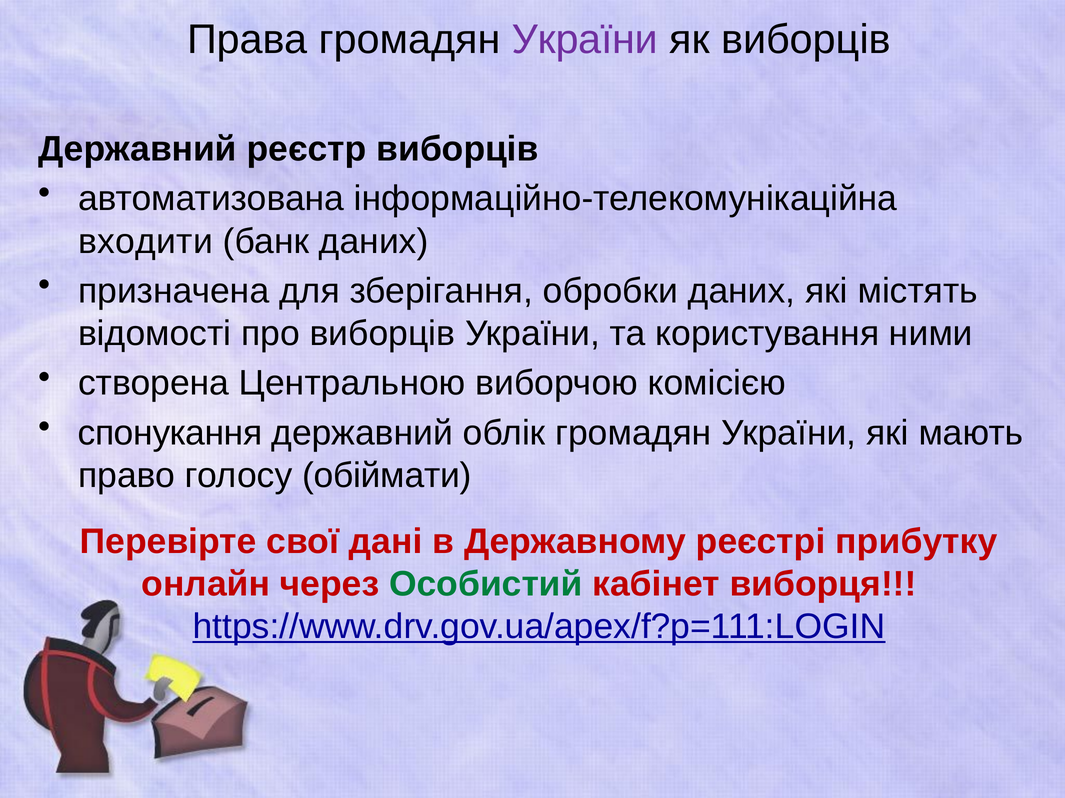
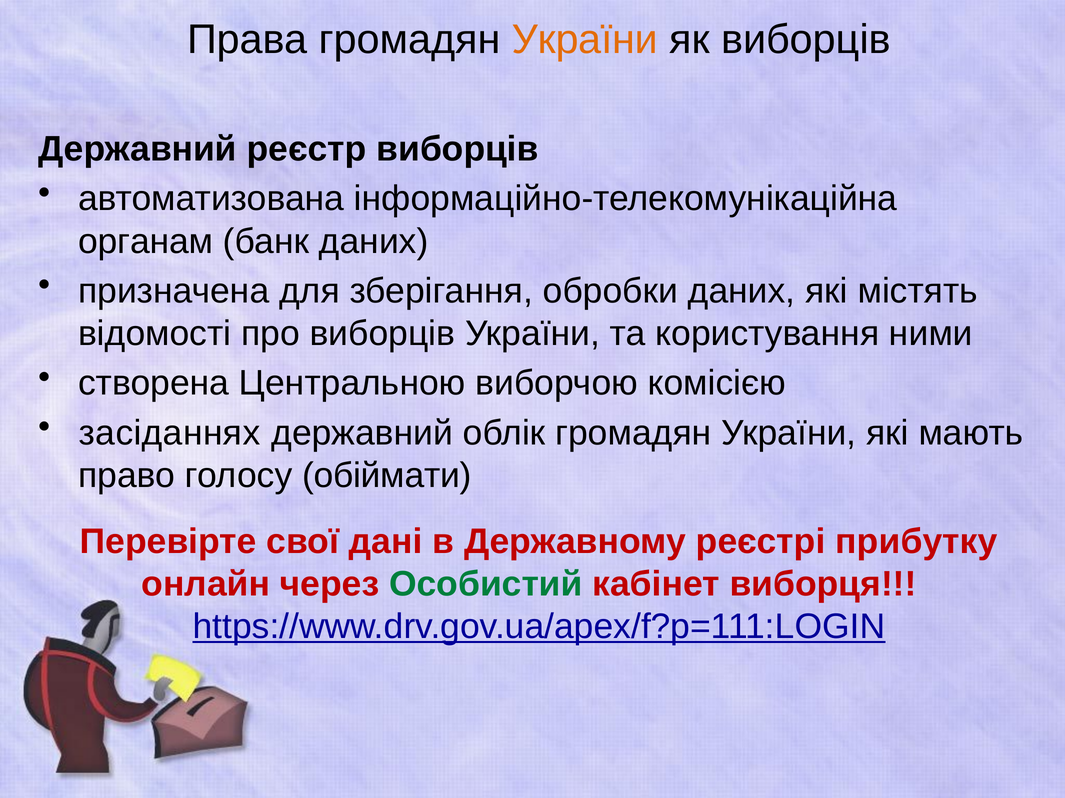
України at (585, 40) colour: purple -> orange
входити: входити -> органам
спонукання: спонукання -> засіданнях
